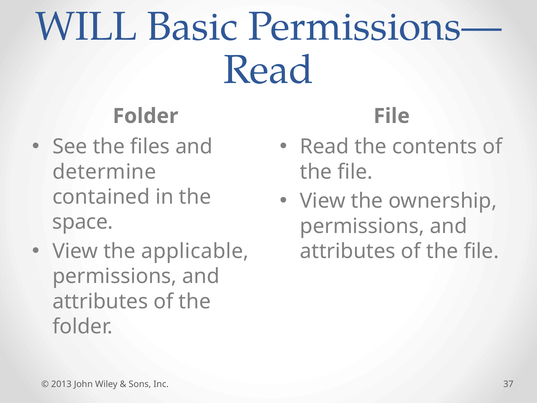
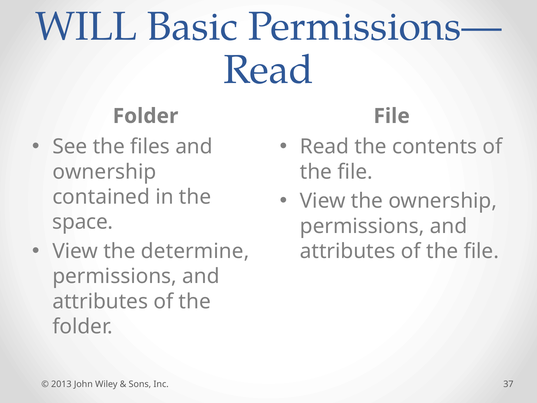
determine at (104, 172): determine -> ownership
applicable: applicable -> determine
